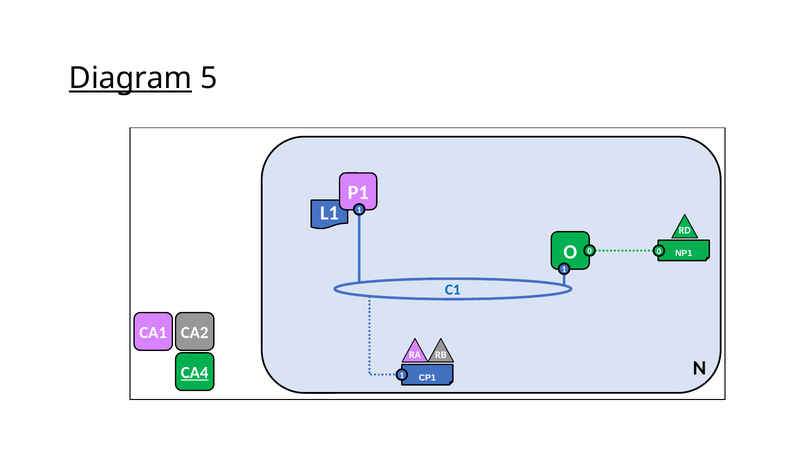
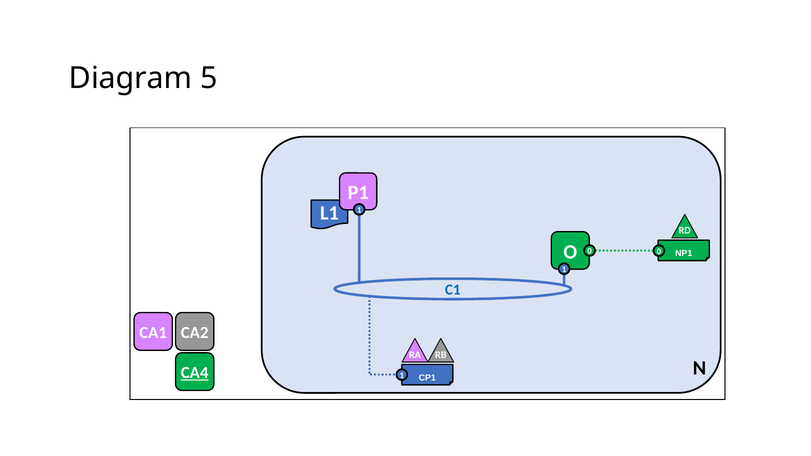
Diagram underline: present -> none
